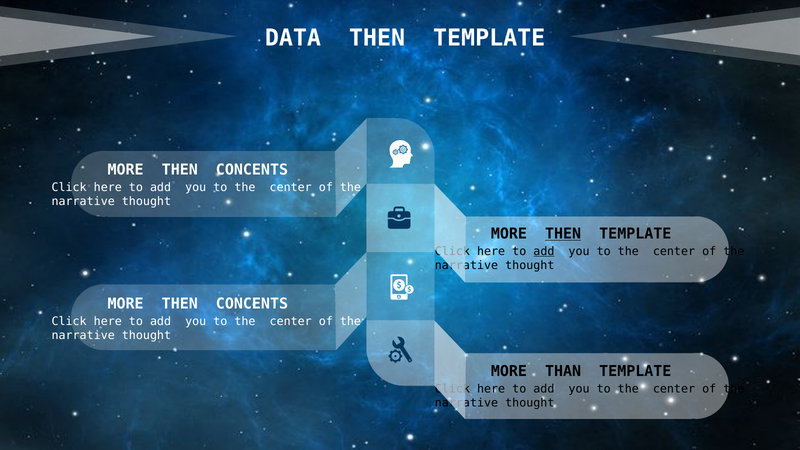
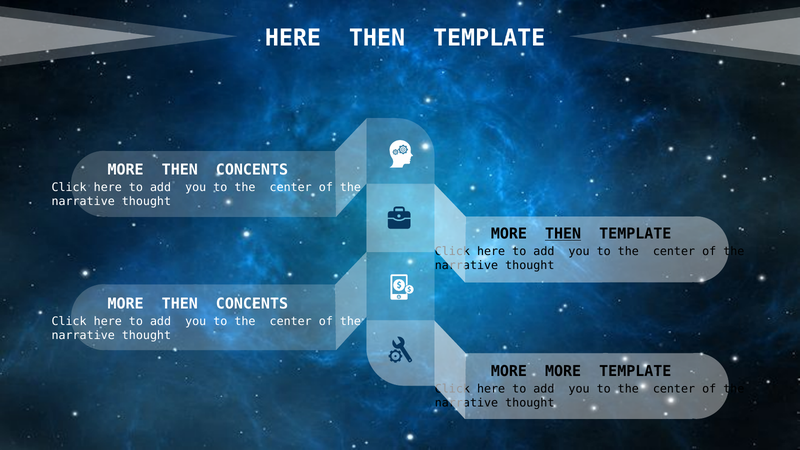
DATA at (293, 38): DATA -> HERE
add at (544, 251) underline: present -> none
MORE THAN: THAN -> MORE
